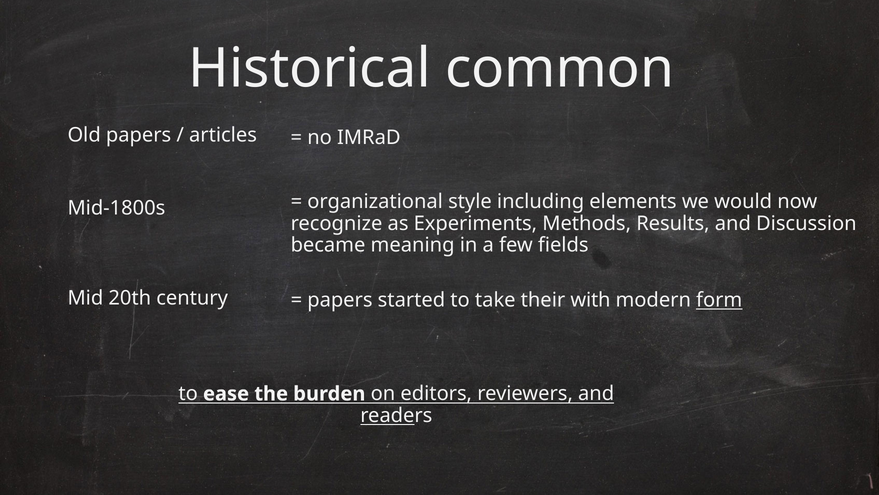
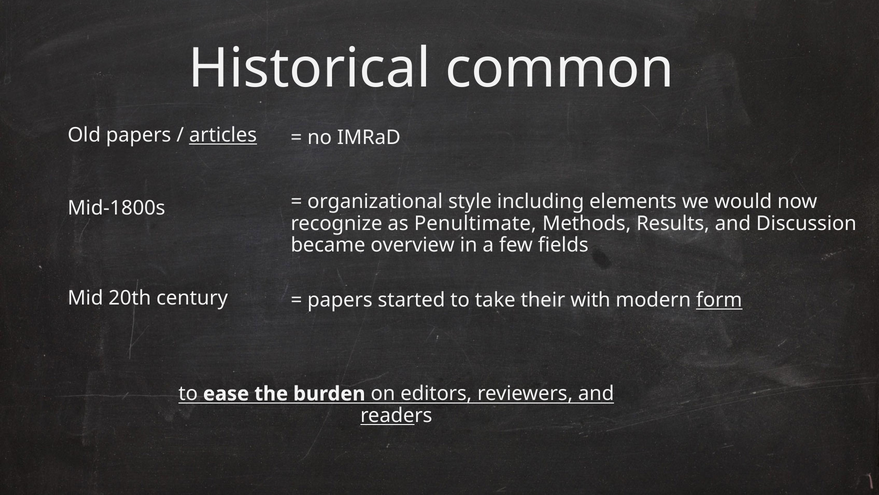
articles underline: none -> present
Experiments: Experiments -> Penultimate
meaning: meaning -> overview
